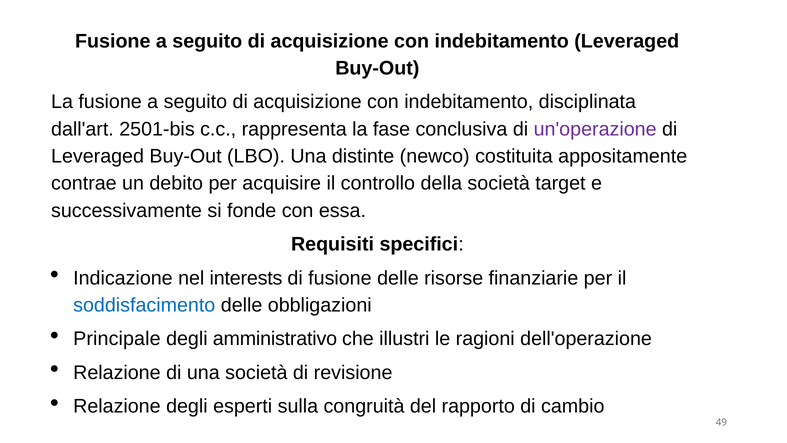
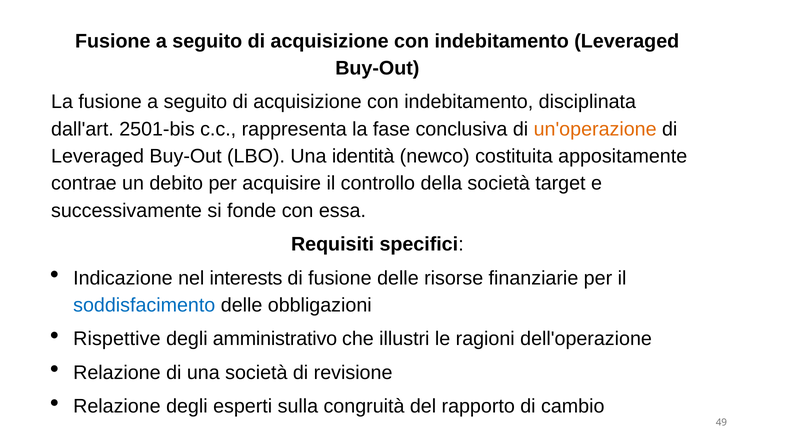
un'operazione colour: purple -> orange
distinte: distinte -> identità
Principale: Principale -> Rispettive
